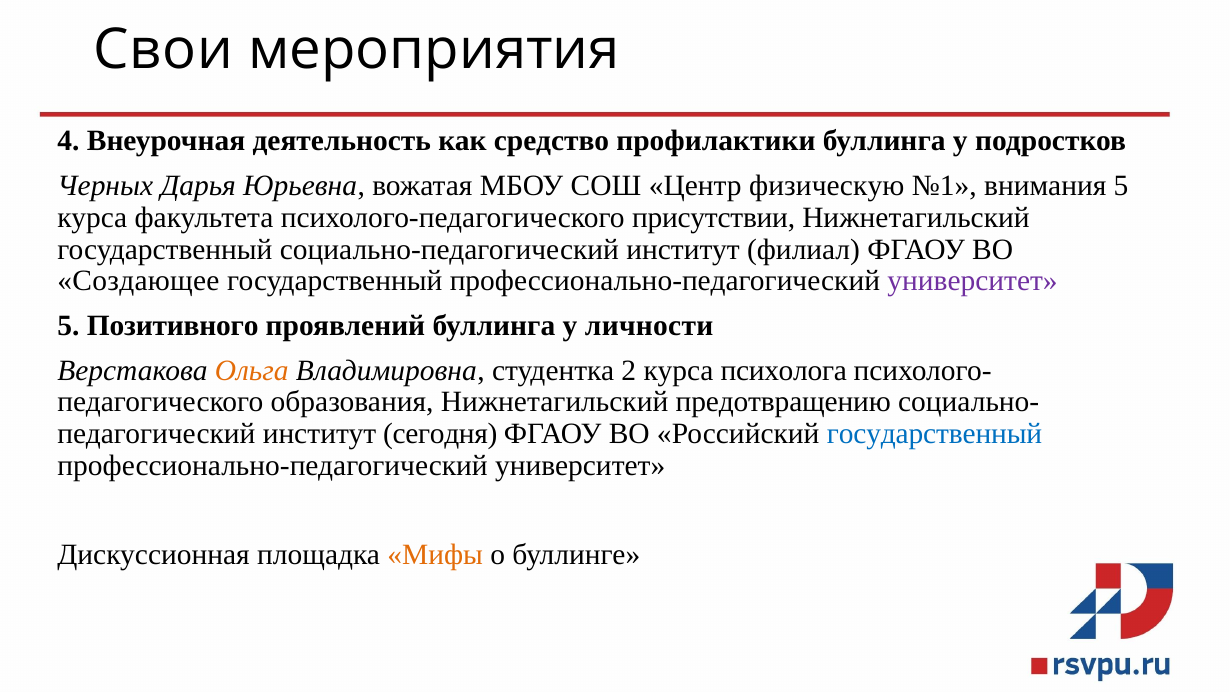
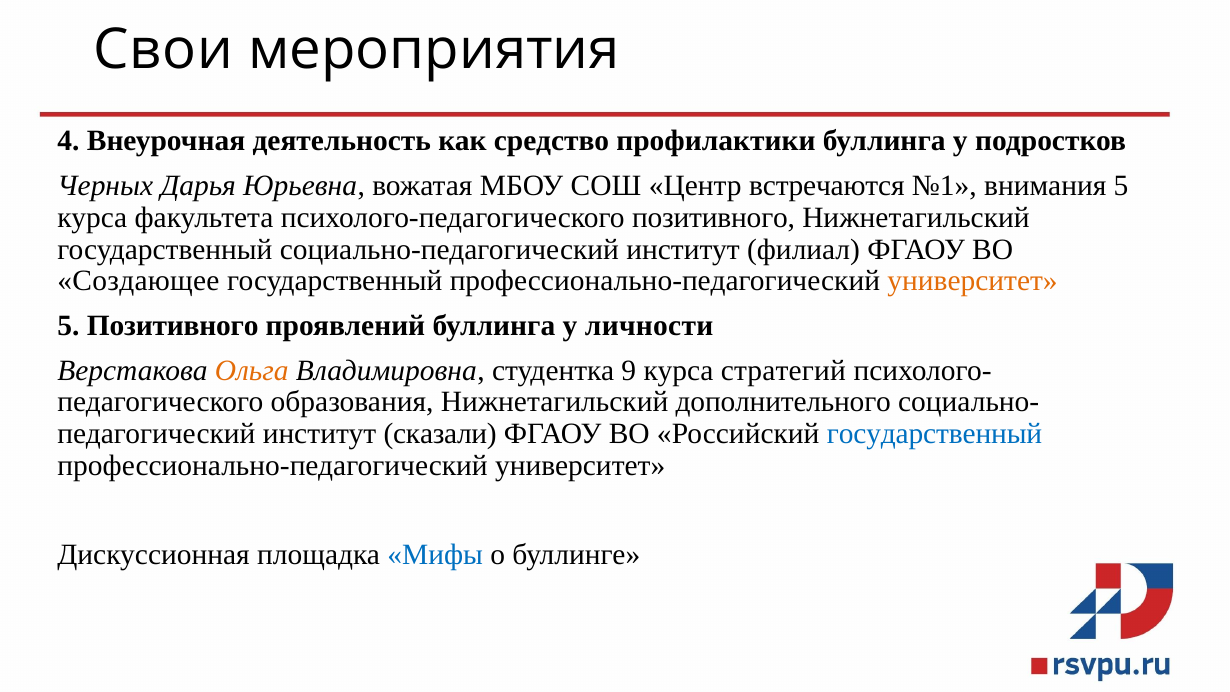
физическую: физическую -> встречаются
присутствии at (714, 217): присутствии -> позитивного
университет at (973, 281) colour: purple -> orange
2: 2 -> 9
психолога: психолога -> стратегий
предотвращению: предотвращению -> дополнительного
сегодня: сегодня -> сказали
Мифы colour: orange -> blue
